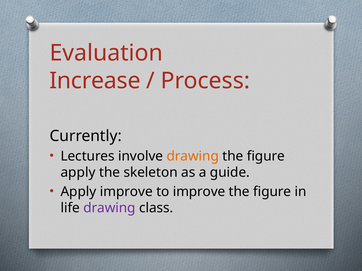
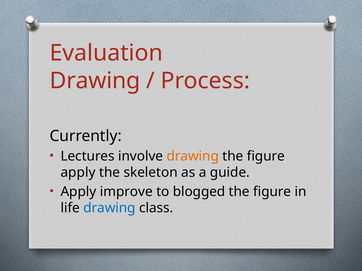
Increase at (95, 81): Increase -> Drawing
to improve: improve -> blogged
drawing at (109, 208) colour: purple -> blue
